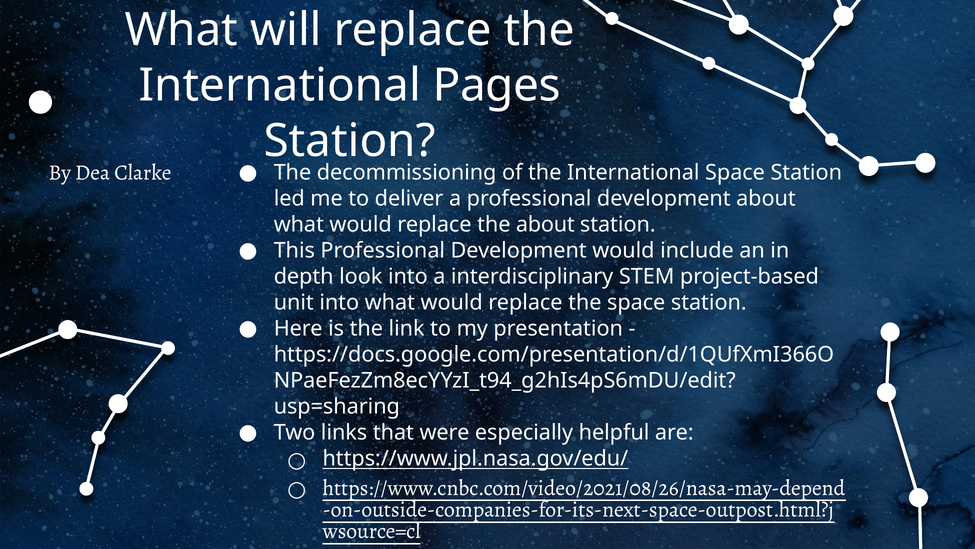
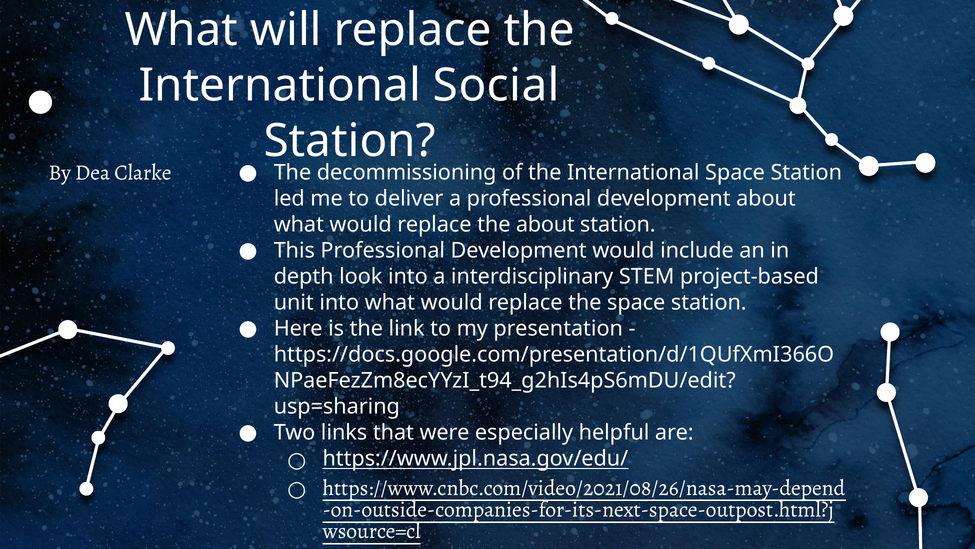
Pages: Pages -> Social
